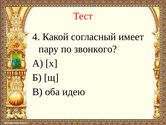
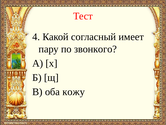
идею: идею -> кожу
